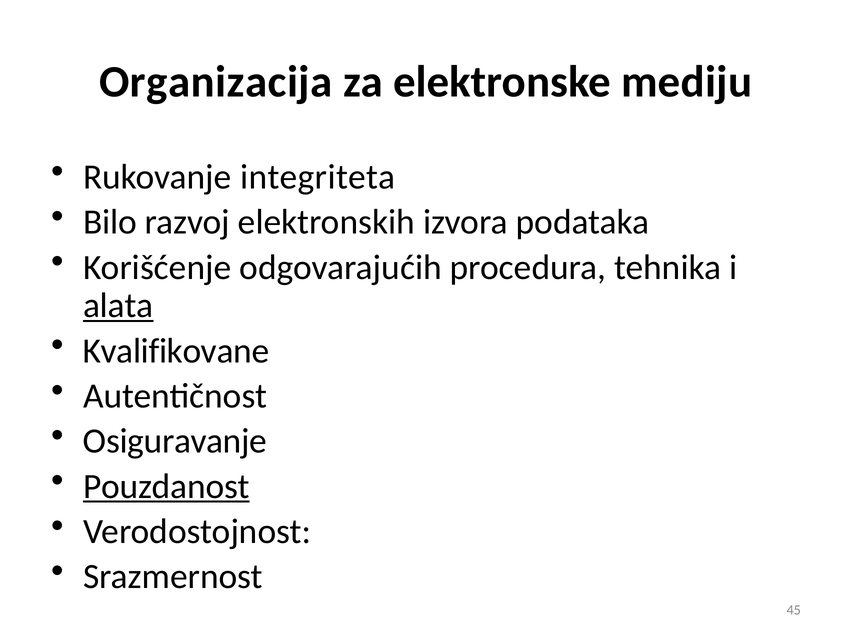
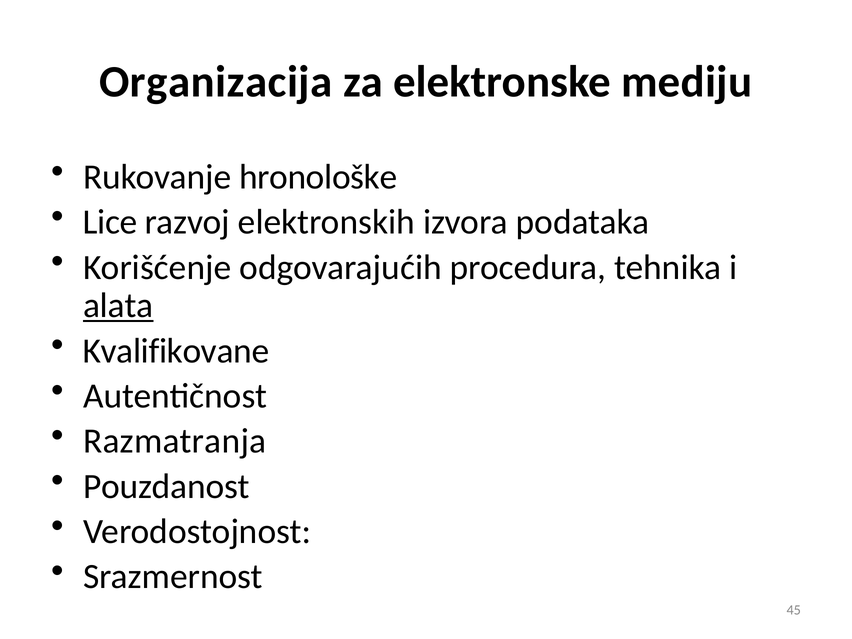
integriteta: integriteta -> hronološke
Bilo: Bilo -> Lice
Osiguravanje: Osiguravanje -> Razmatranja
Pouzdanost underline: present -> none
